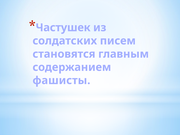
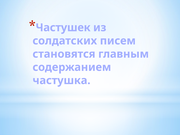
фашисты: фашисты -> частушка
